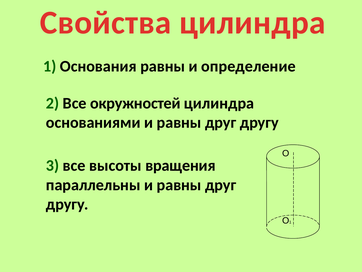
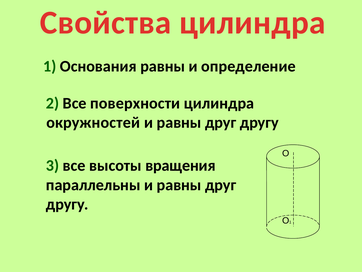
окружностей: окружностей -> поверхности
основаниями: основаниями -> окружностей
